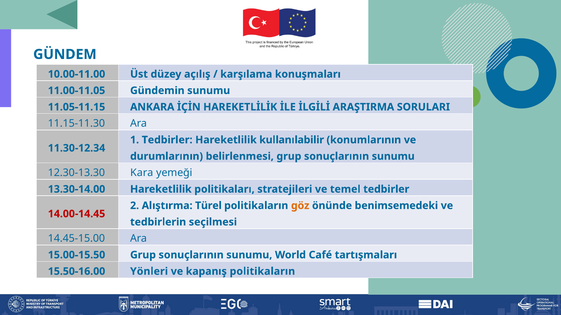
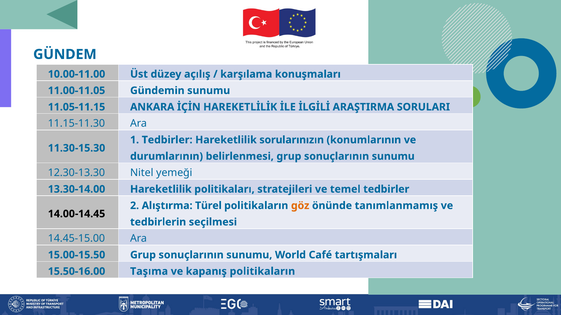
kullanılabilir: kullanılabilir -> sorularınızın
11.30-12.34: 11.30-12.34 -> 11.30-15.30
Kara: Kara -> Nitel
benimsemedeki: benimsemedeki -> tanımlanmamış
14.00-14.45 colour: red -> black
Yönleri: Yönleri -> Taşıma
